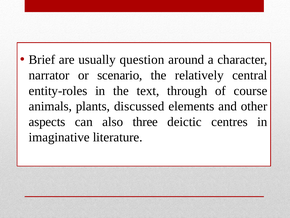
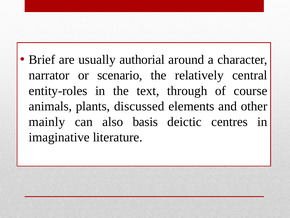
question: question -> authorial
aspects: aspects -> mainly
three: three -> basis
